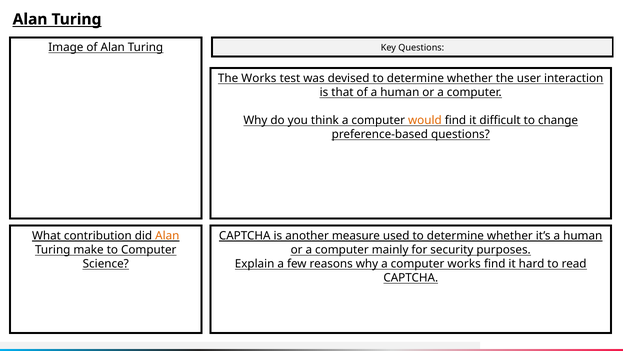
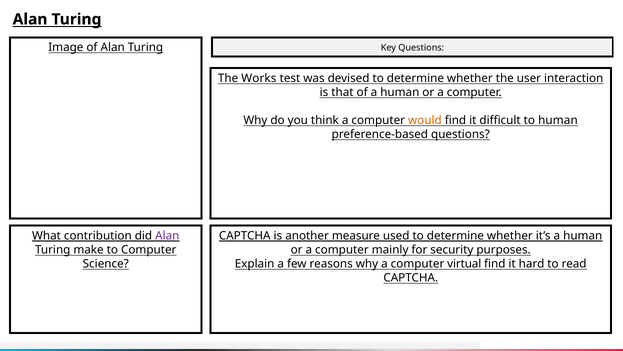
to change: change -> human
Alan at (167, 235) colour: orange -> purple
computer works: works -> virtual
